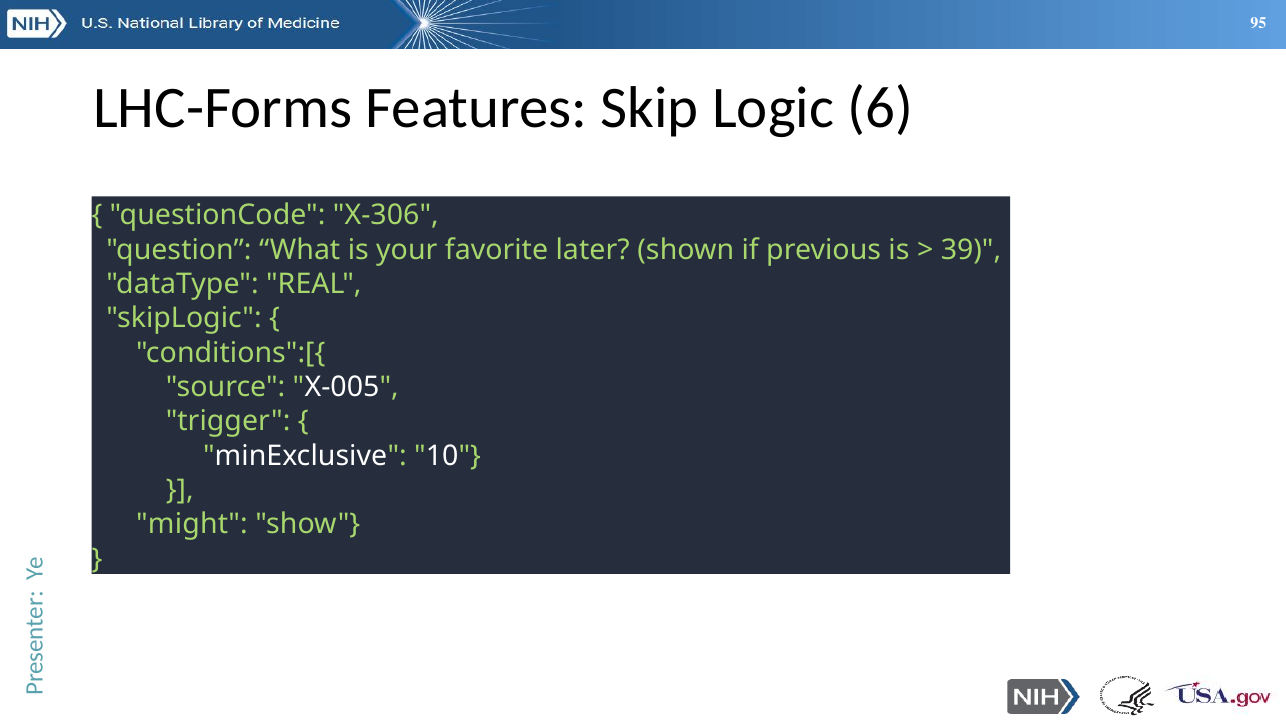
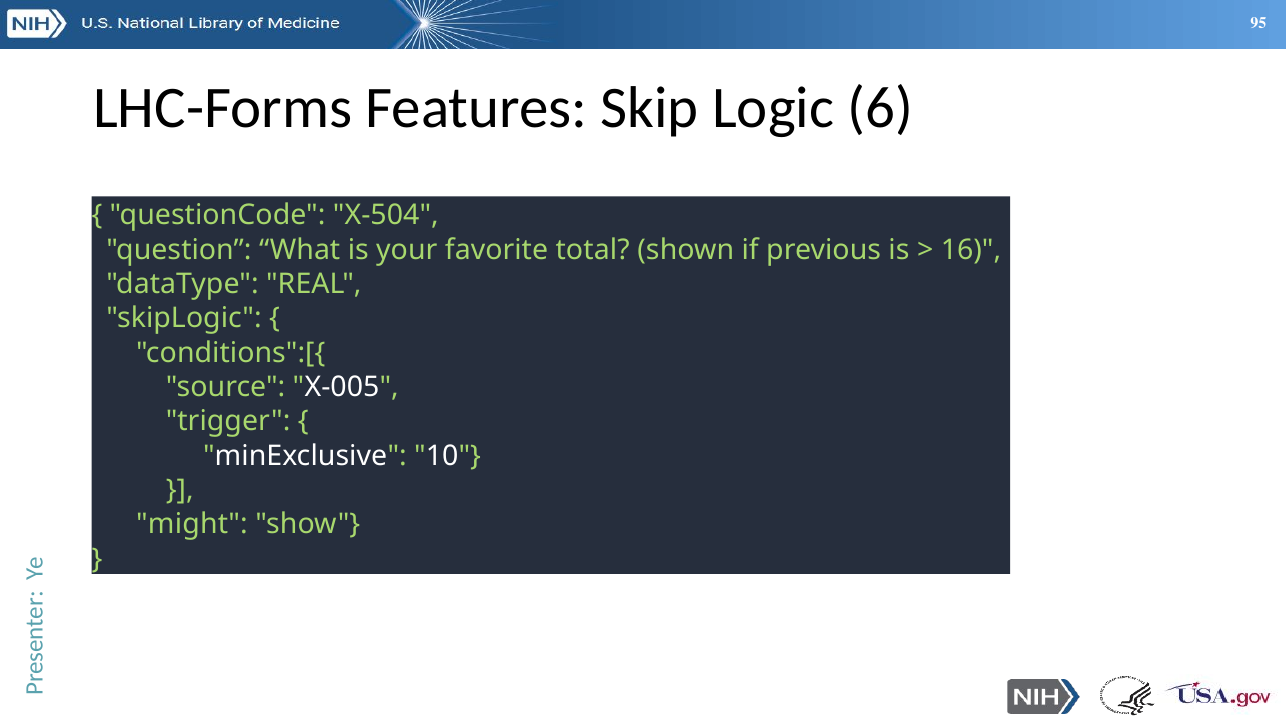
X-306: X-306 -> X-504
later: later -> total
39: 39 -> 16
